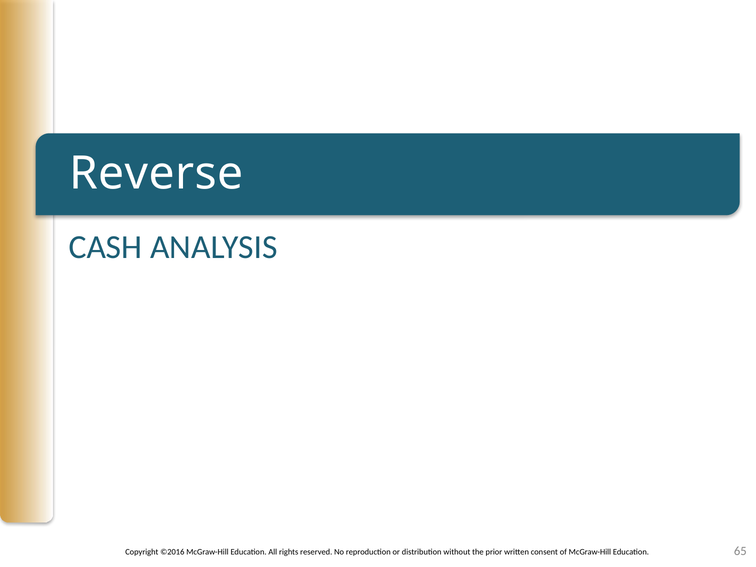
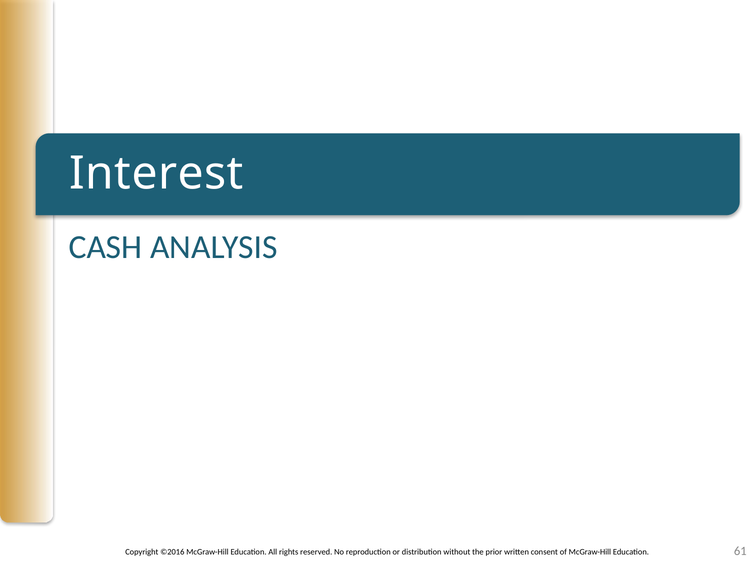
Reverse: Reverse -> Interest
65: 65 -> 61
